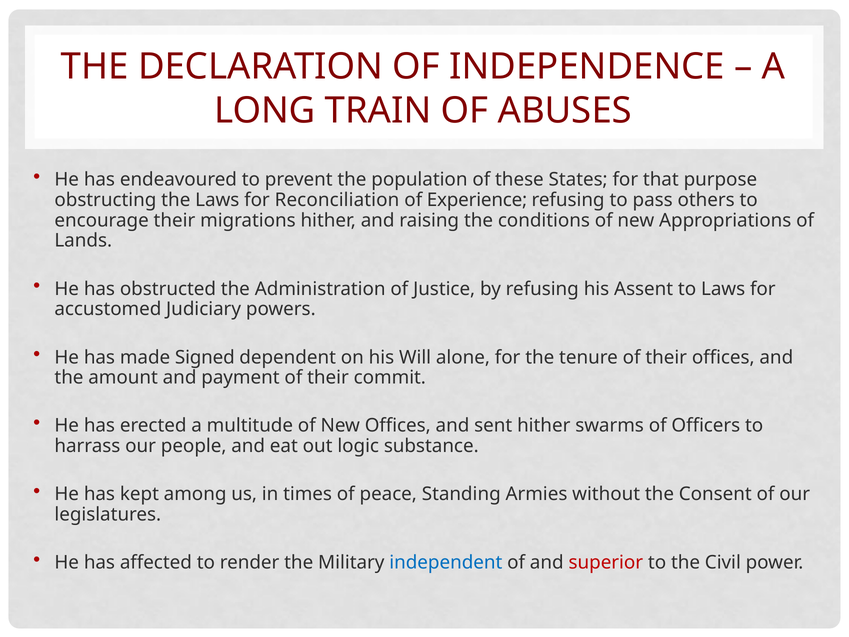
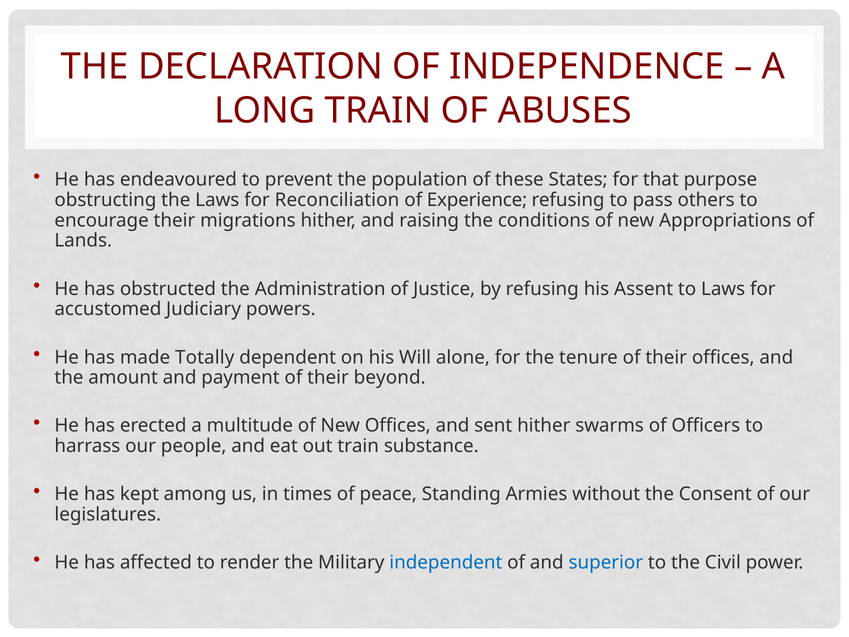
Signed: Signed -> Totally
commit: commit -> beyond
out logic: logic -> train
superior colour: red -> blue
